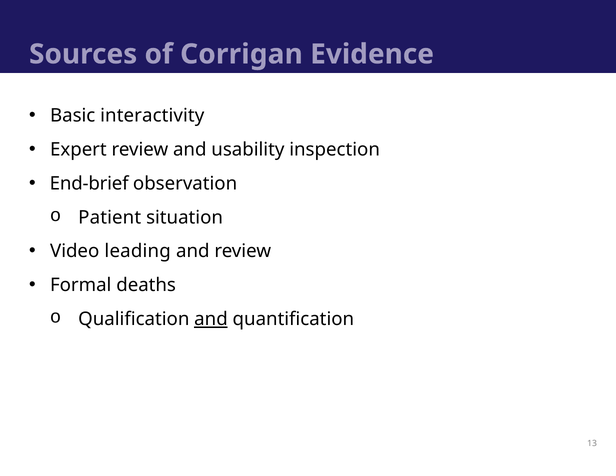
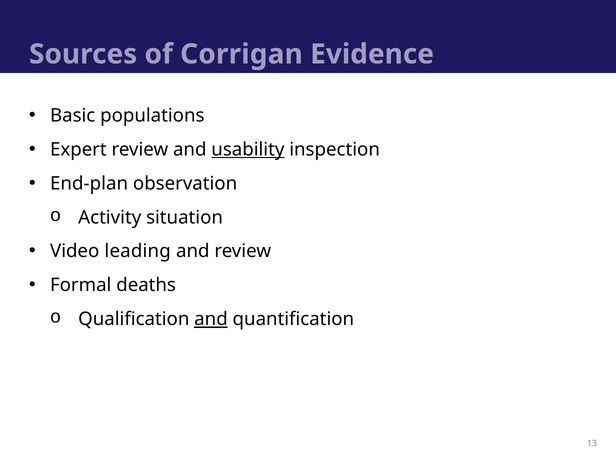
interactivity: interactivity -> populations
usability underline: none -> present
End-brief: End-brief -> End-plan
Patient: Patient -> Activity
